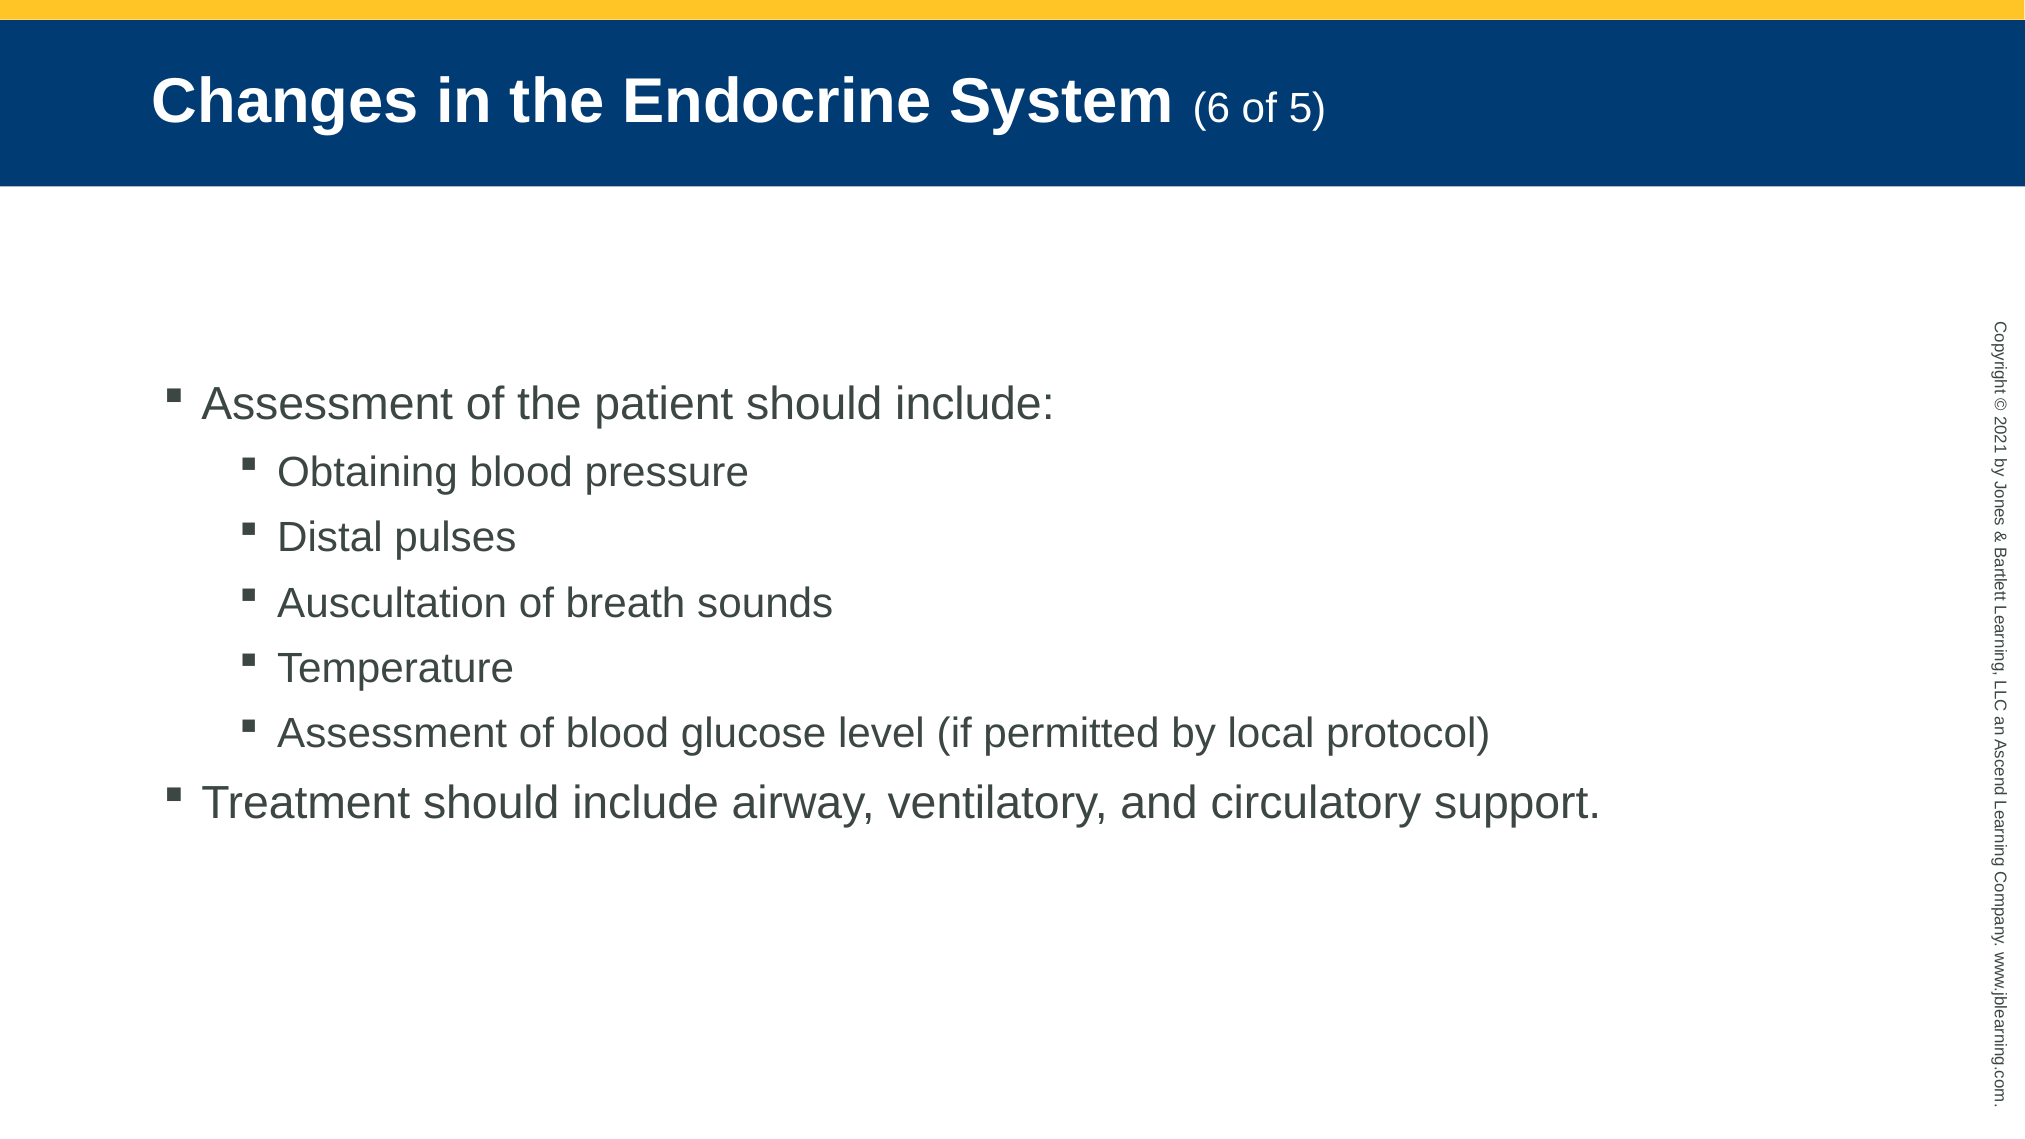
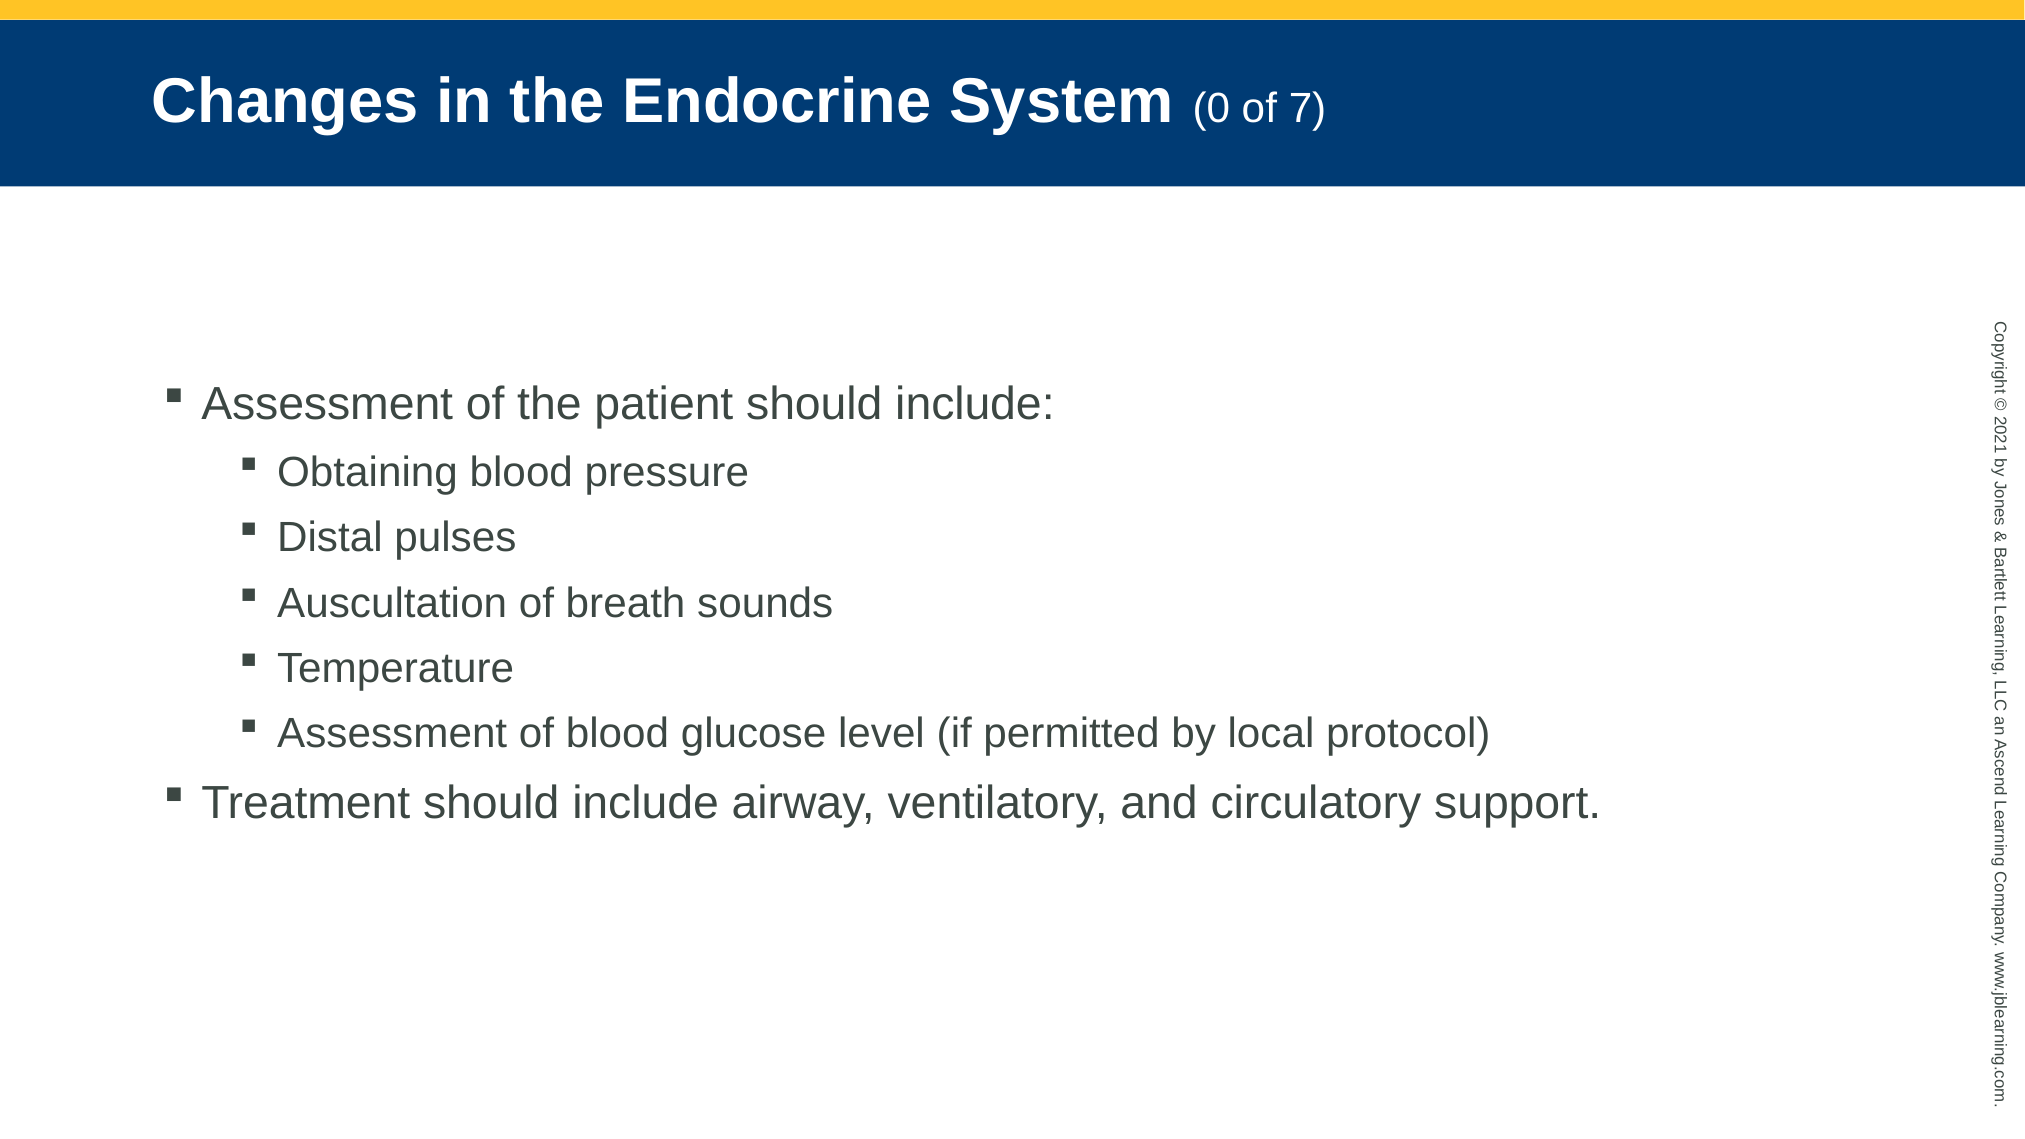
System 6: 6 -> 0
5: 5 -> 7
